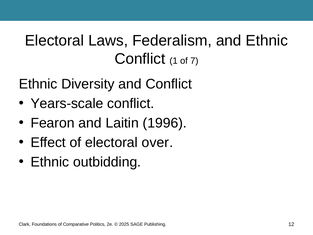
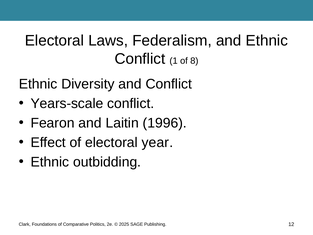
7: 7 -> 8
over: over -> year
